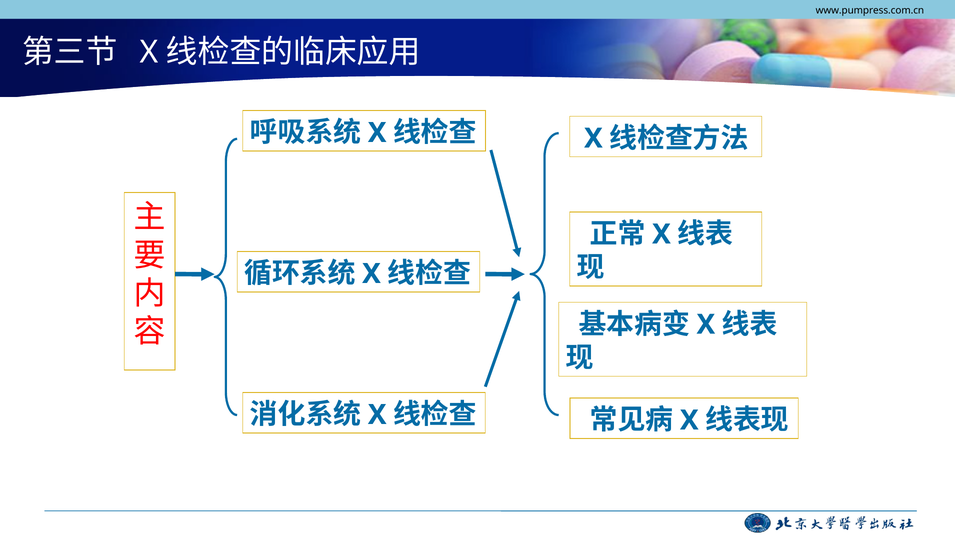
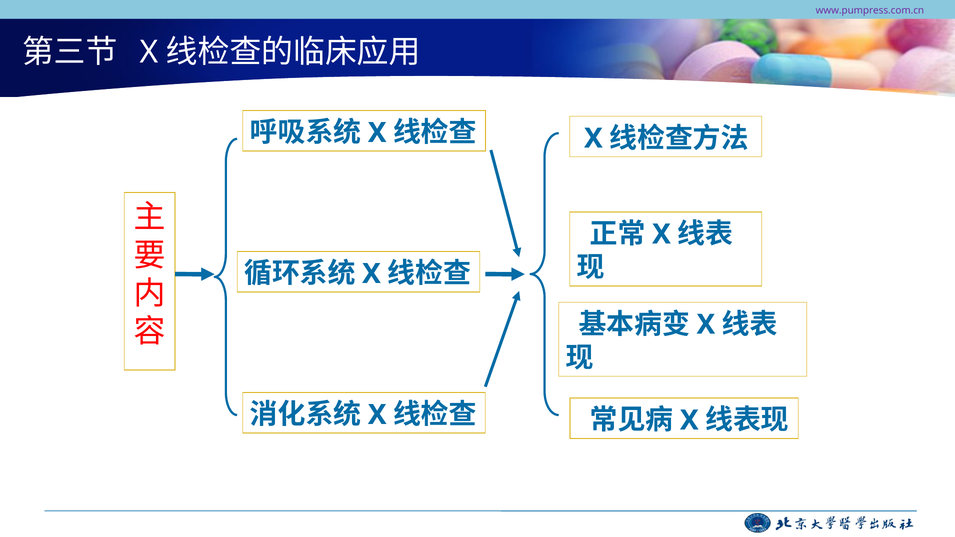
www.pumpress.com.cn colour: black -> purple
